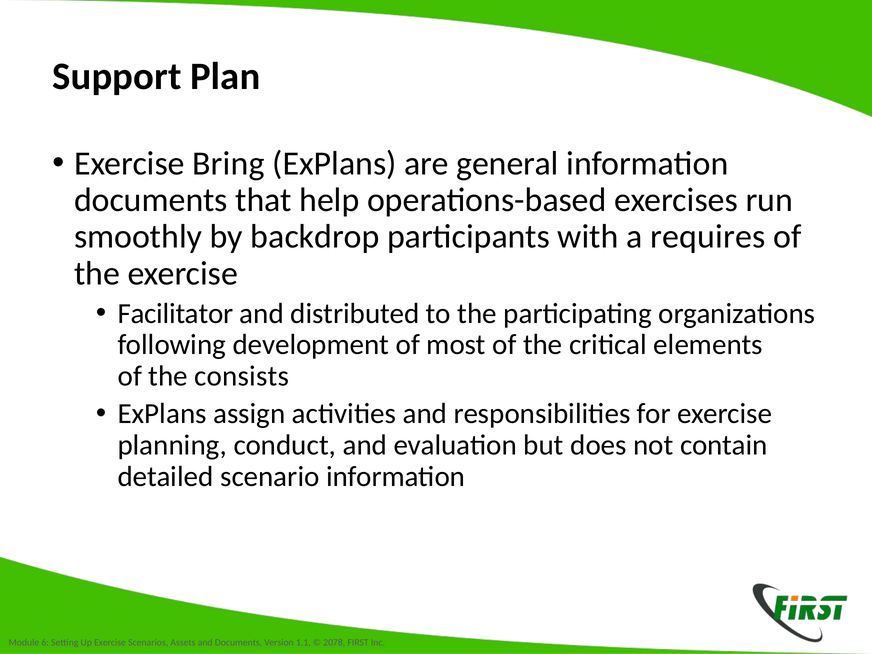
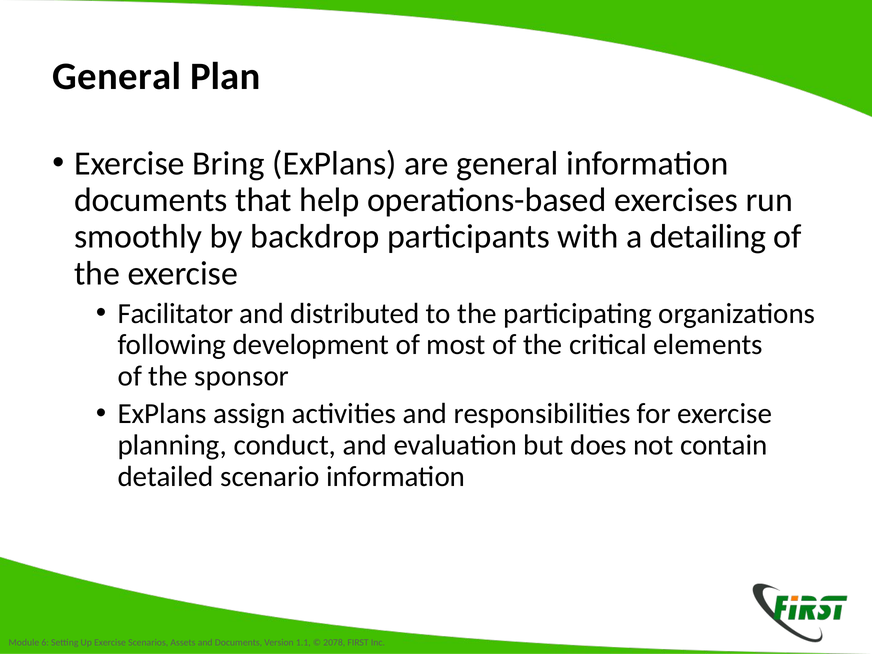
Support at (117, 77): Support -> General
requires: requires -> detailing
consists: consists -> sponsor
